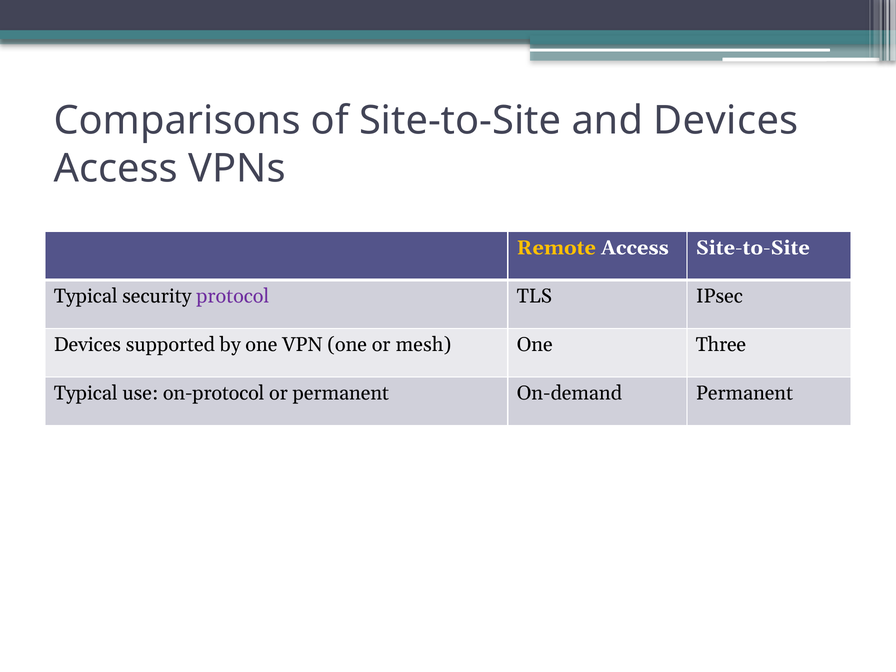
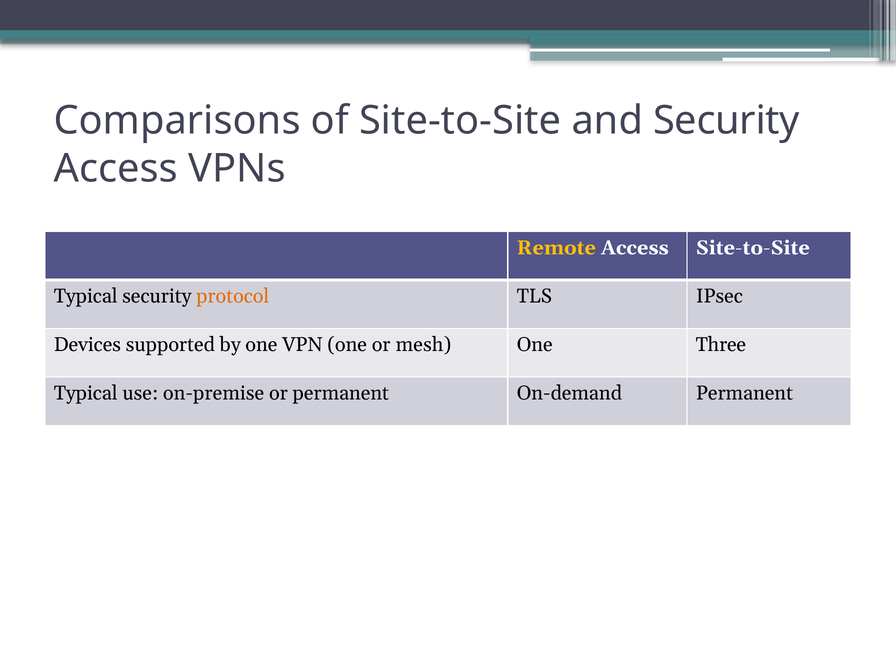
and Devices: Devices -> Security
protocol colour: purple -> orange
on-protocol: on-protocol -> on-premise
